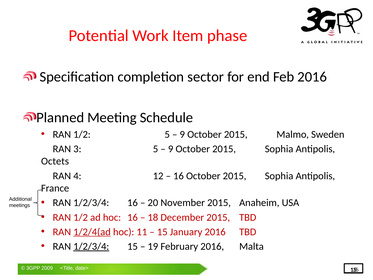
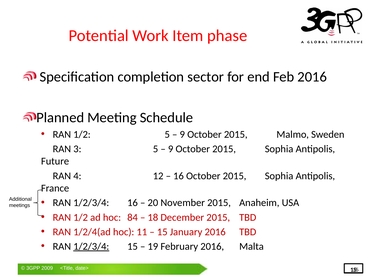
Octets: Octets -> Future
hoc 16: 16 -> 84
1/2/4(ad underline: present -> none
